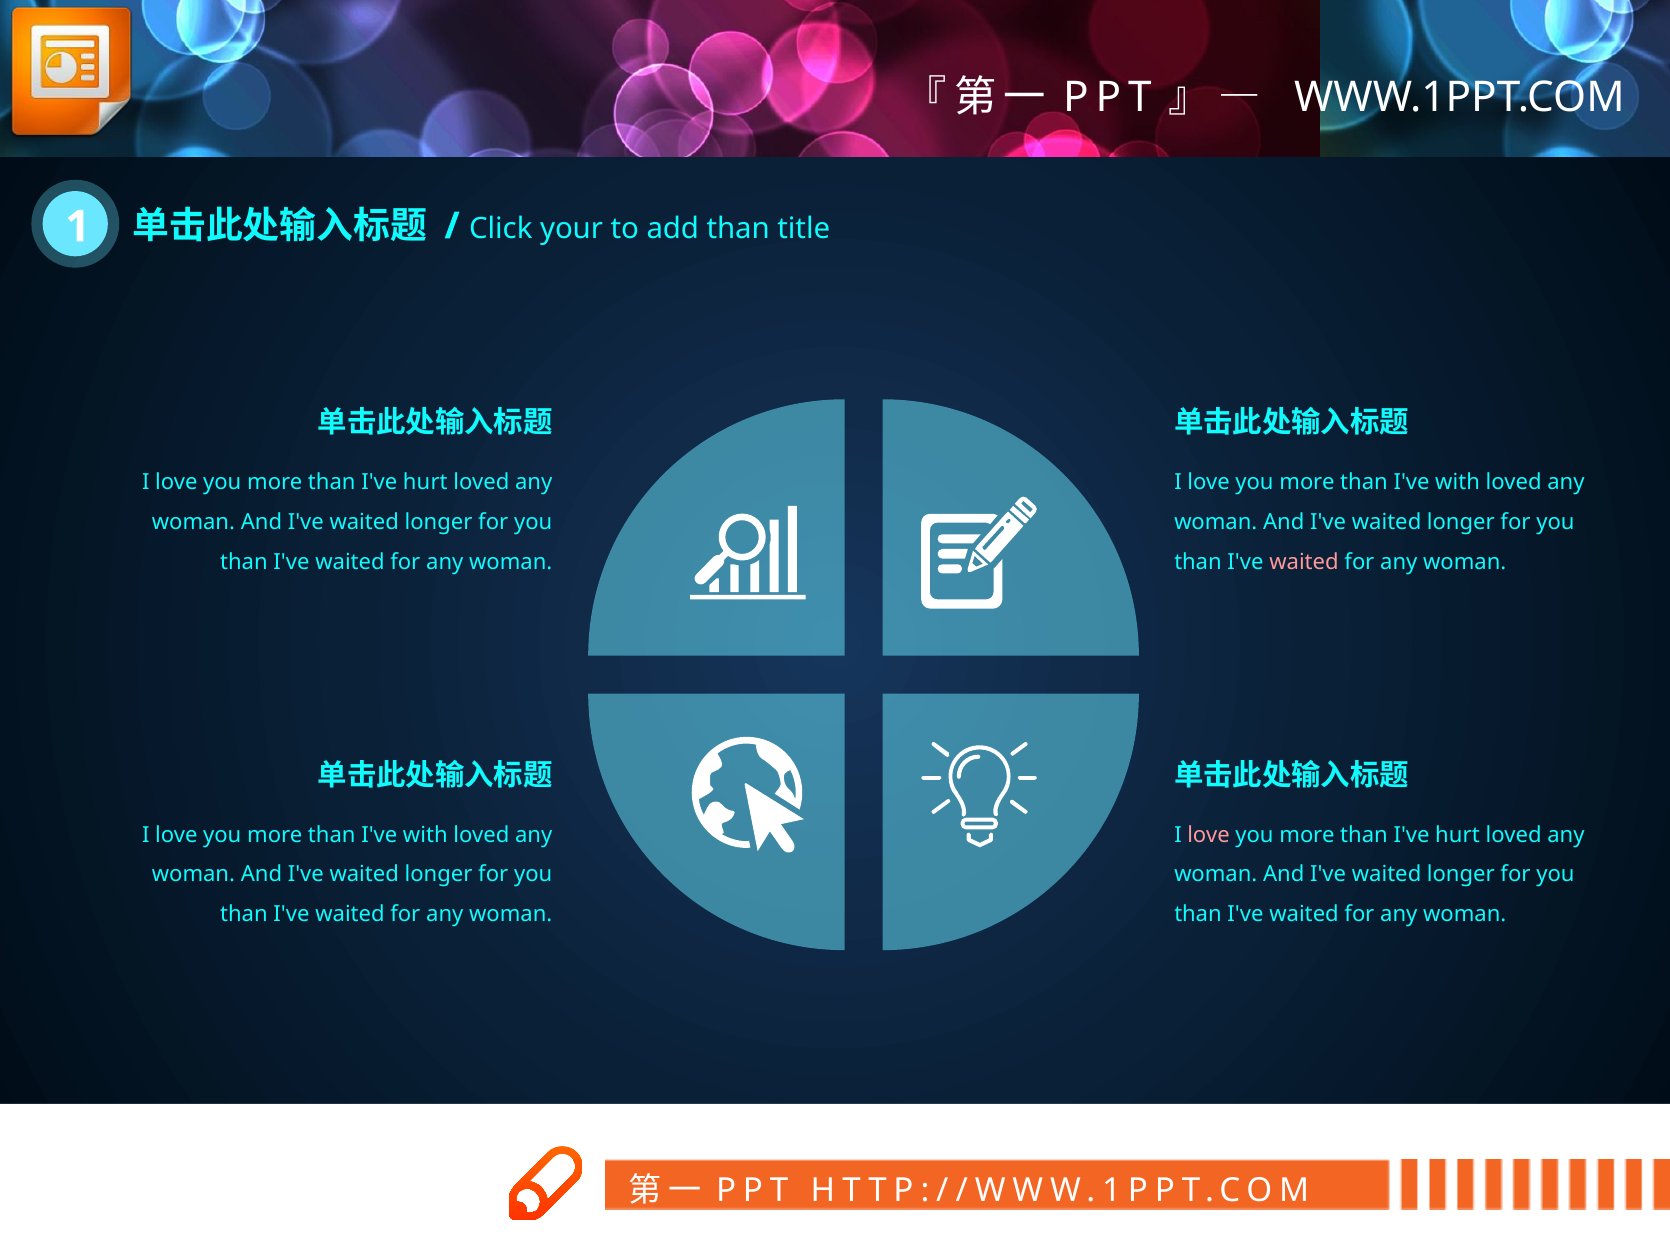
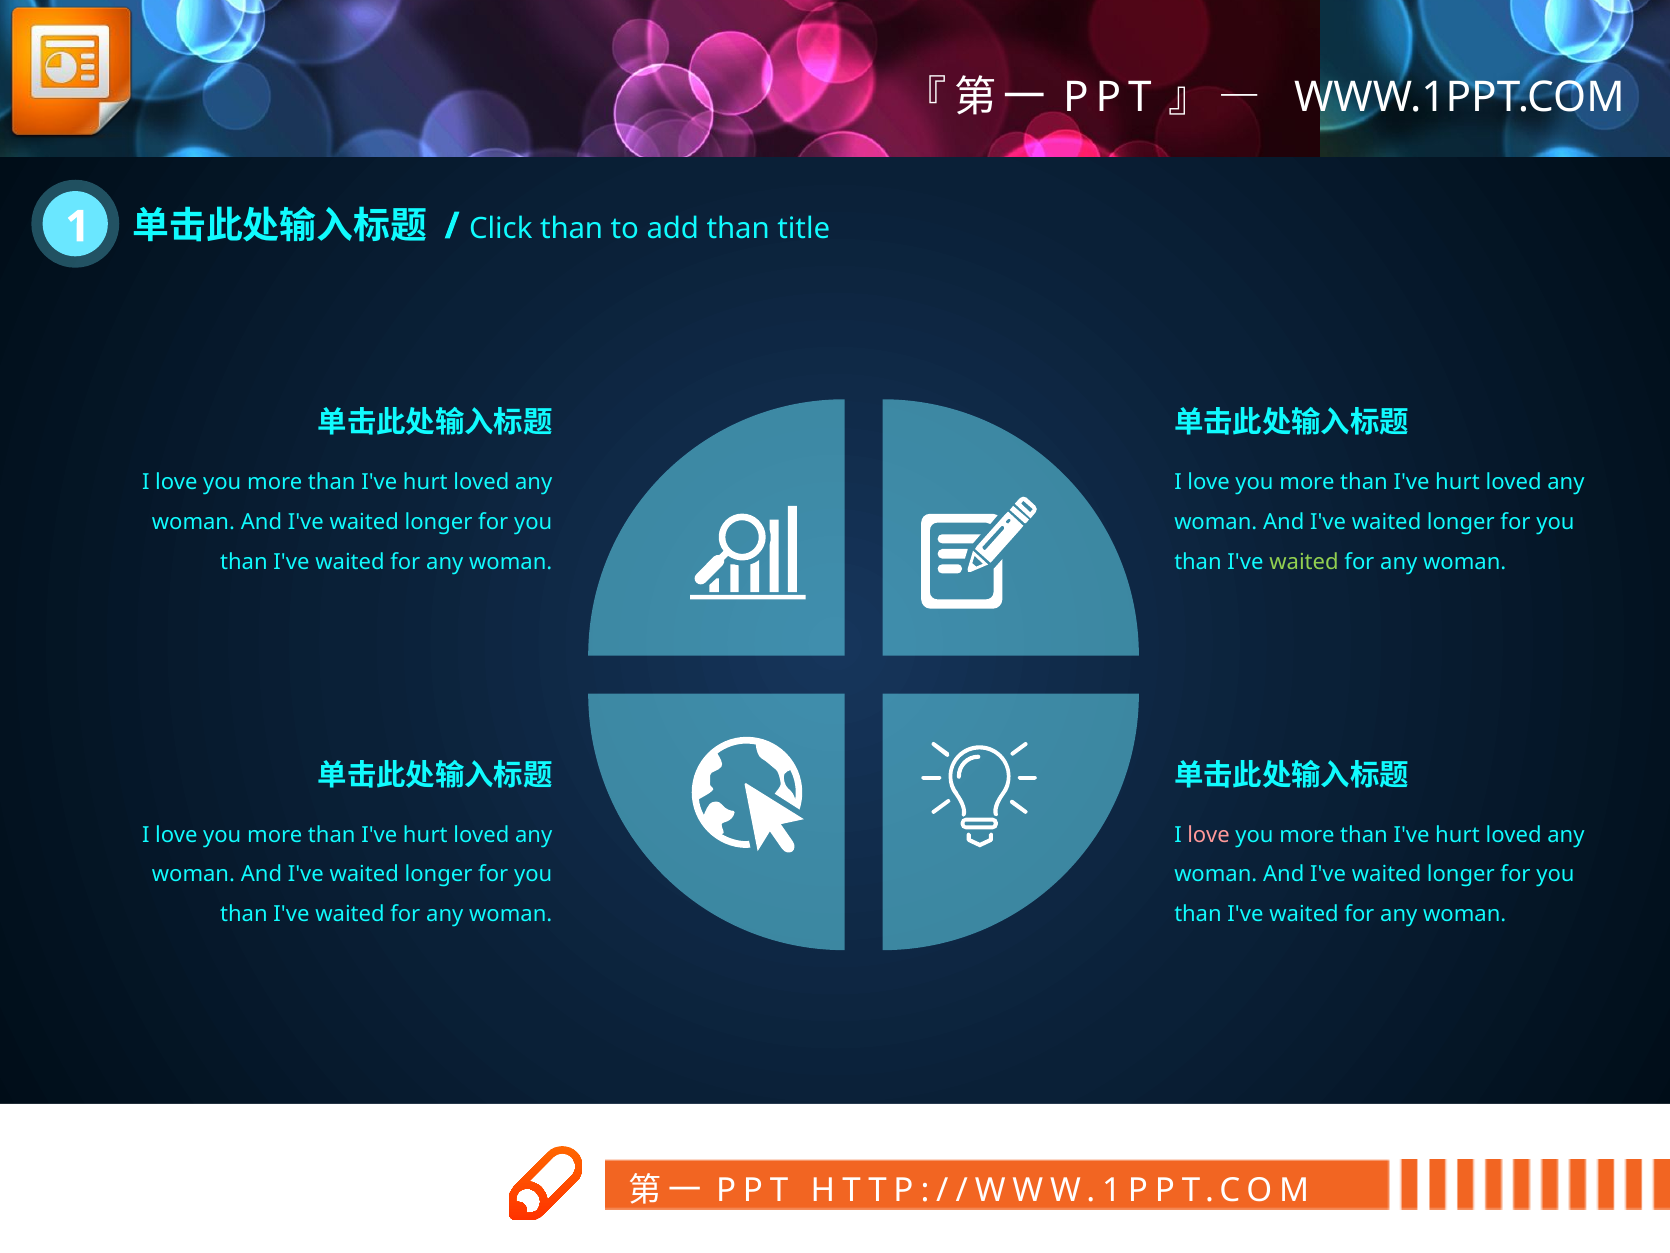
Click your: your -> than
with at (1458, 482): with -> hurt
waited at (1304, 562) colour: pink -> light green
with at (425, 834): with -> hurt
